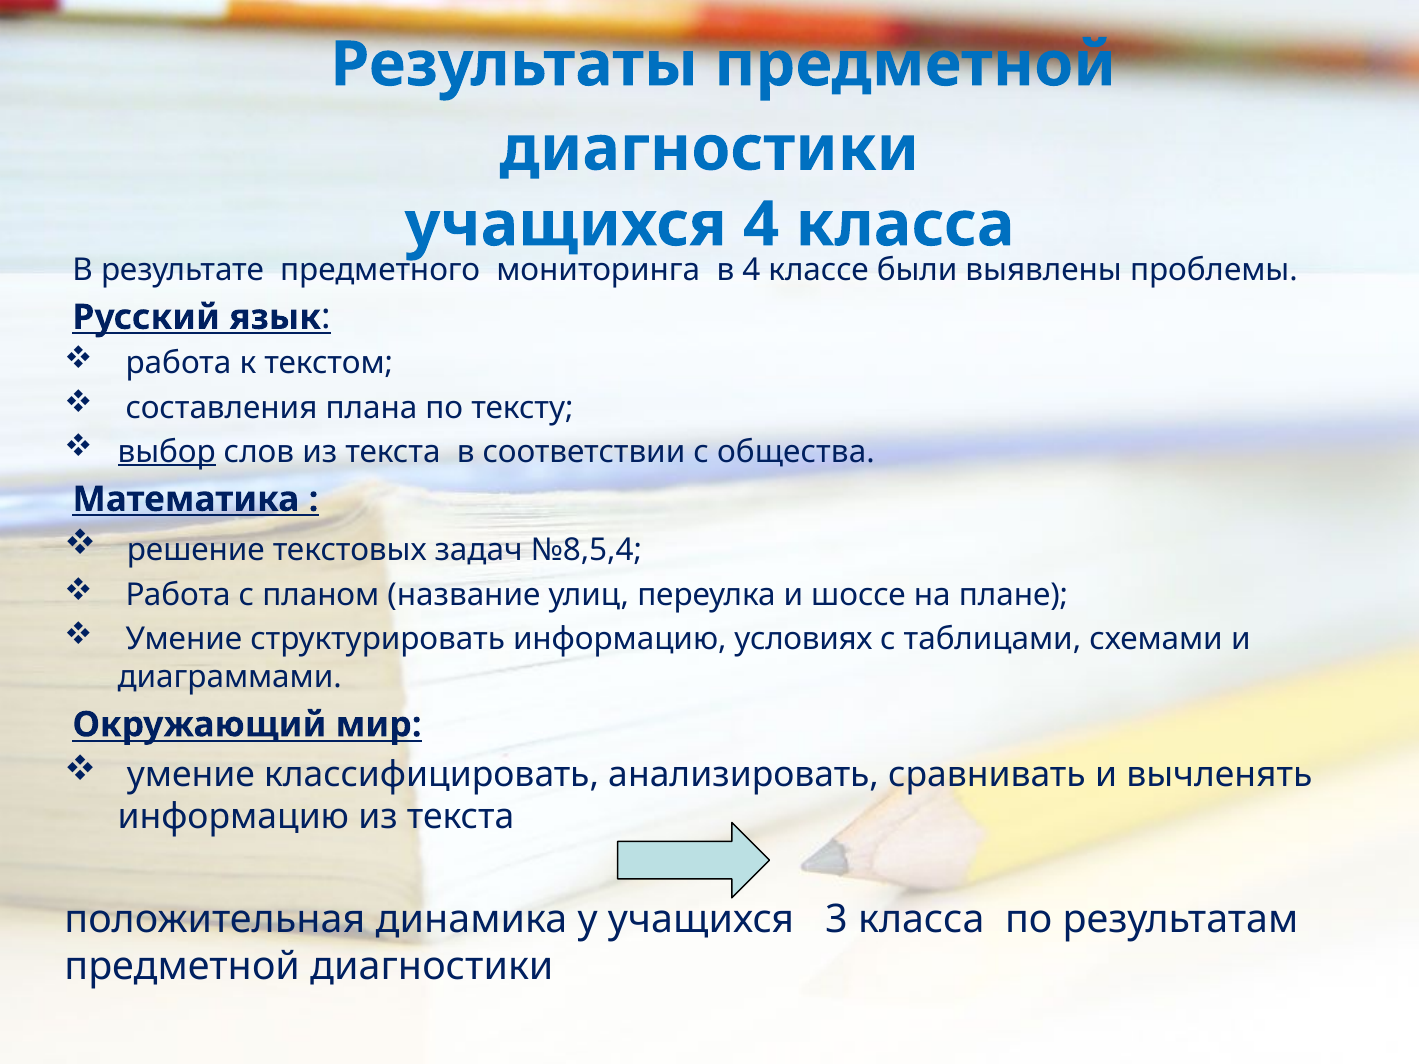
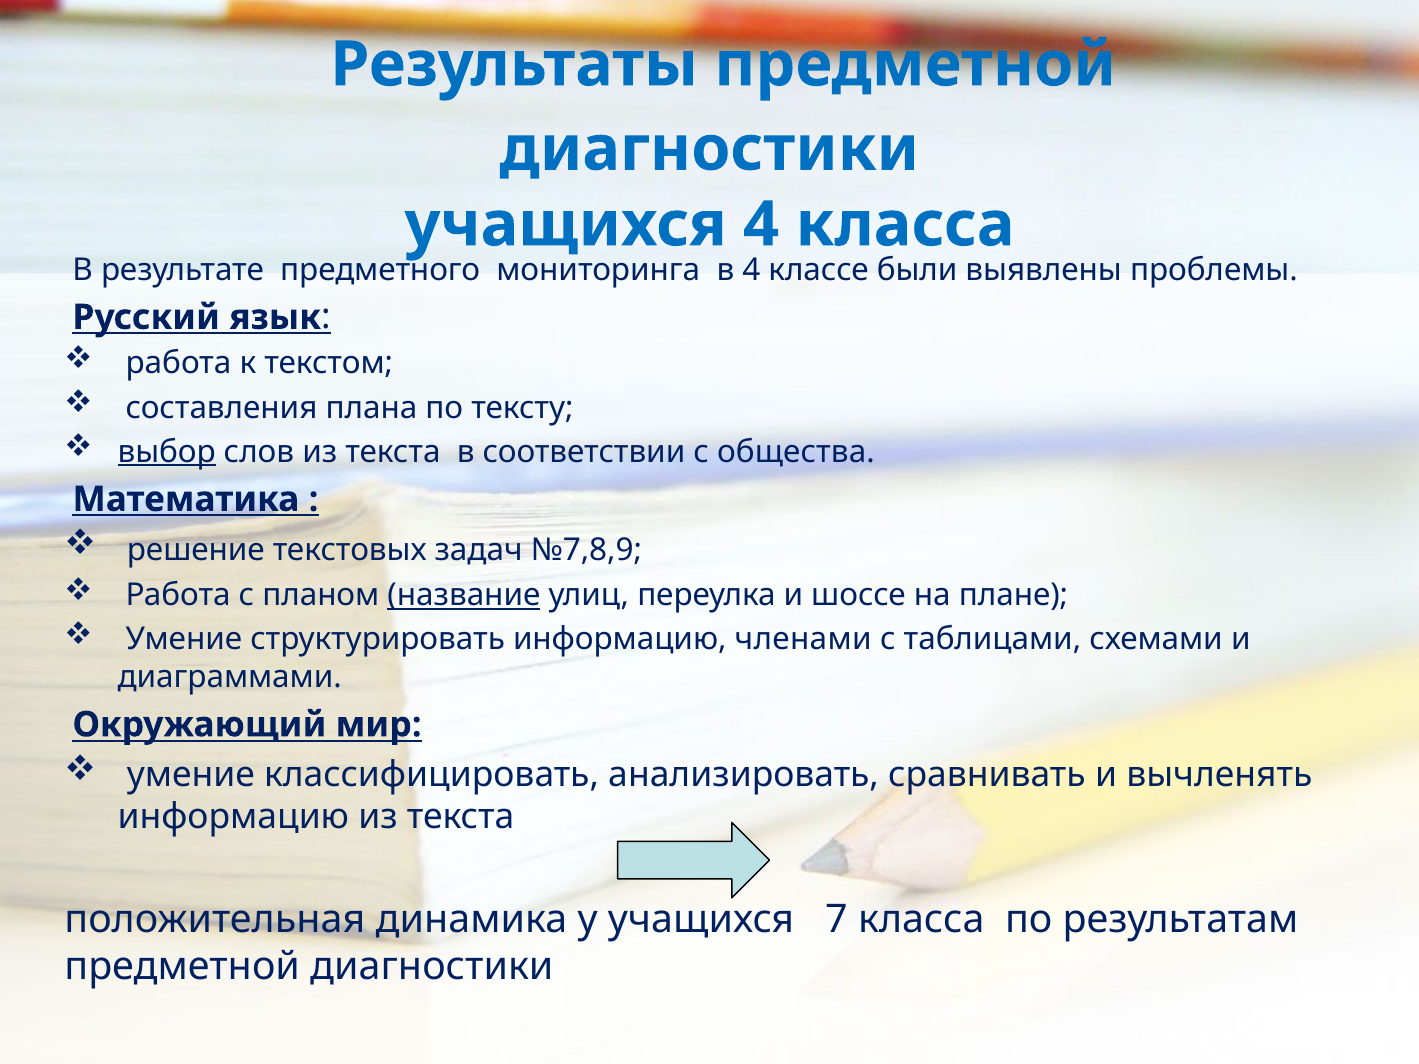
№8,5,4: №8,5,4 -> №7,8,9
название underline: none -> present
условиях: условиях -> членами
3: 3 -> 7
